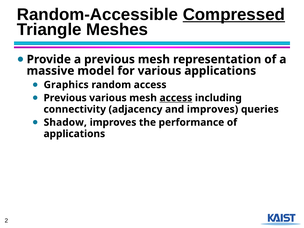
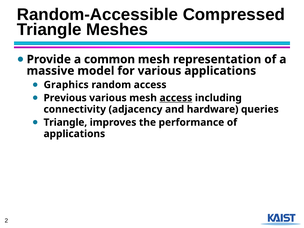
Compressed underline: present -> none
a previous: previous -> common
and improves: improves -> hardware
Shadow at (65, 122): Shadow -> Triangle
